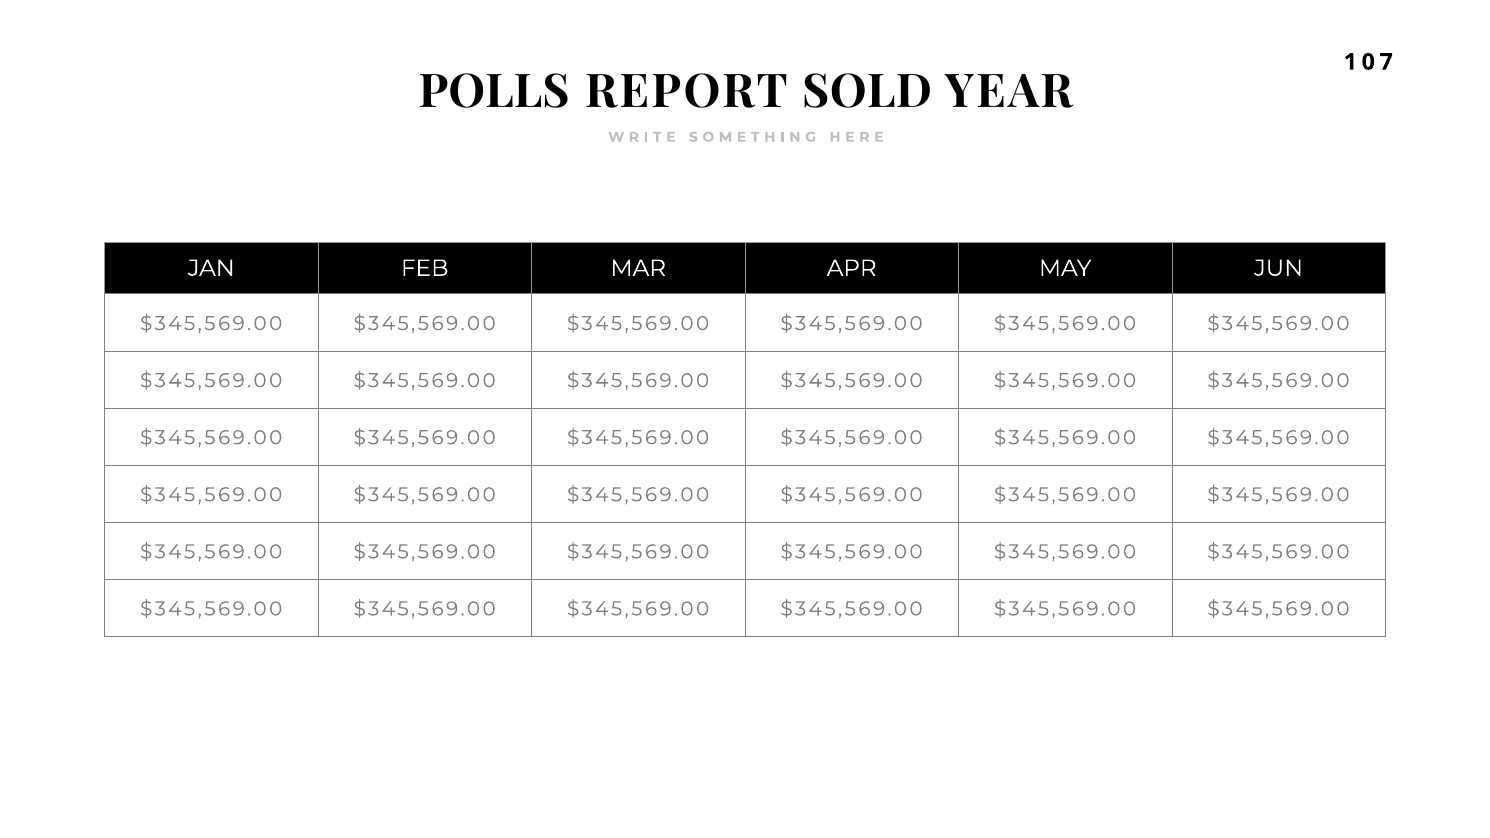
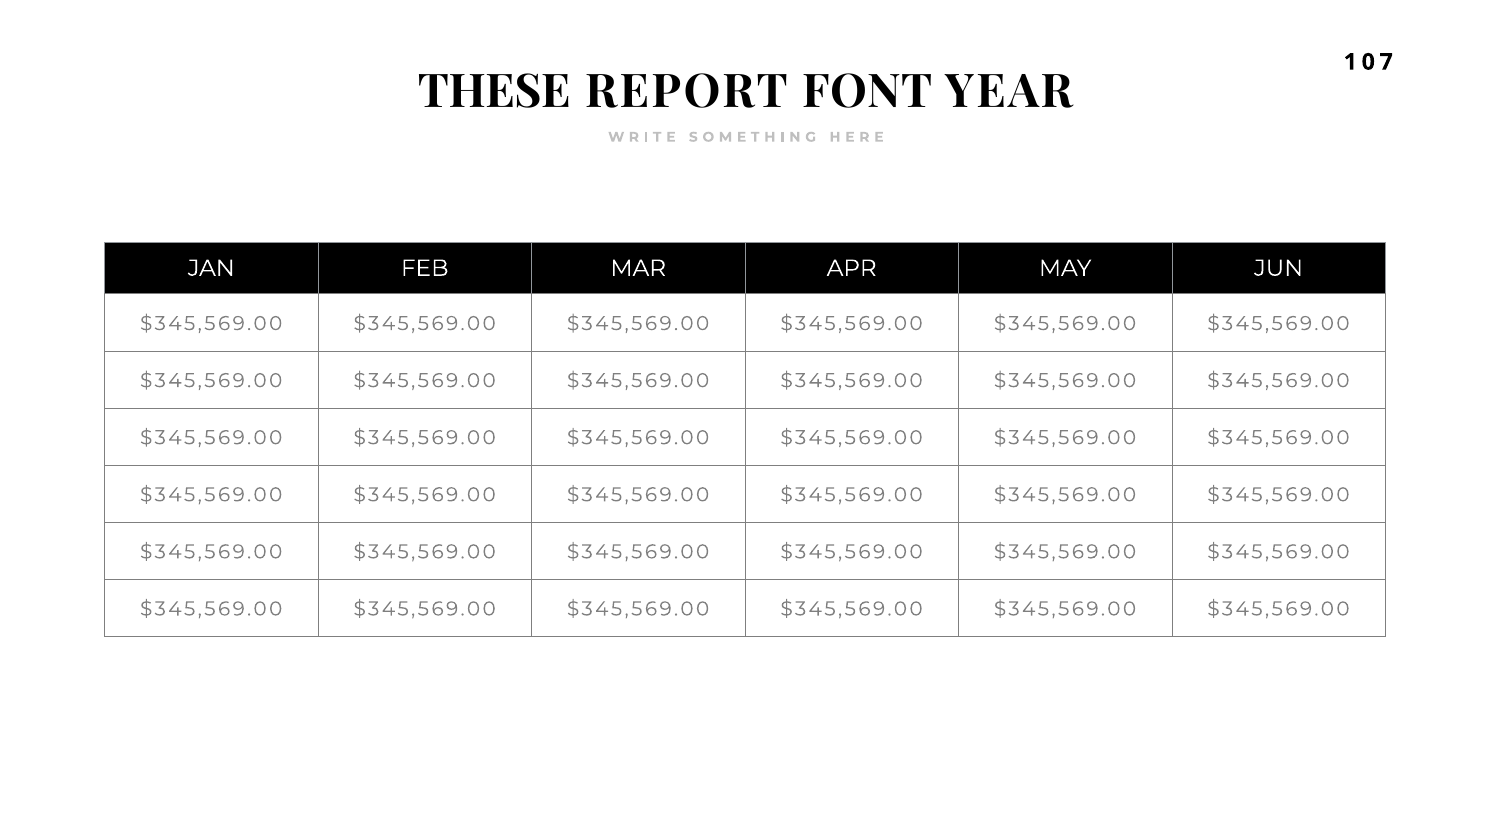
POLLS: POLLS -> THESE
SOLD: SOLD -> FONT
